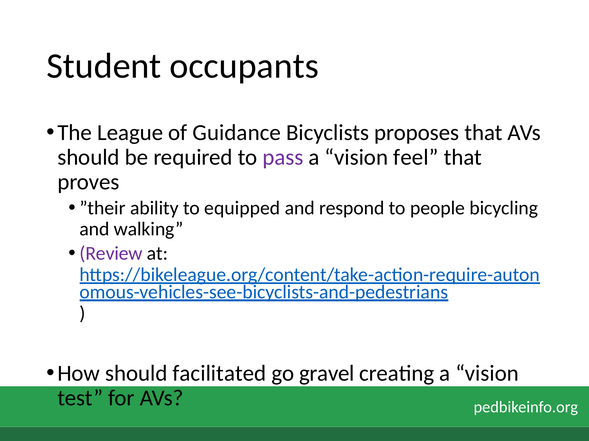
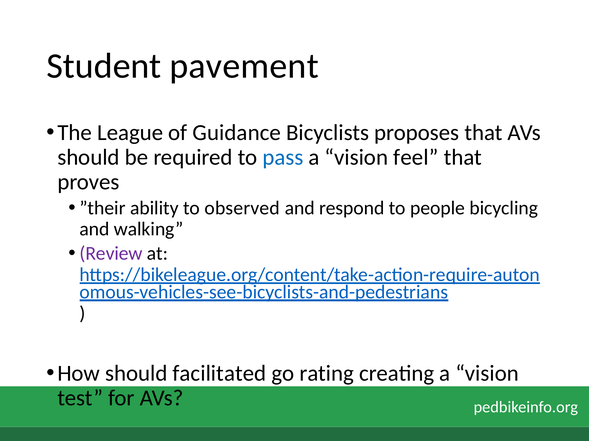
occupants: occupants -> pavement
pass colour: purple -> blue
equipped: equipped -> observed
gravel: gravel -> rating
